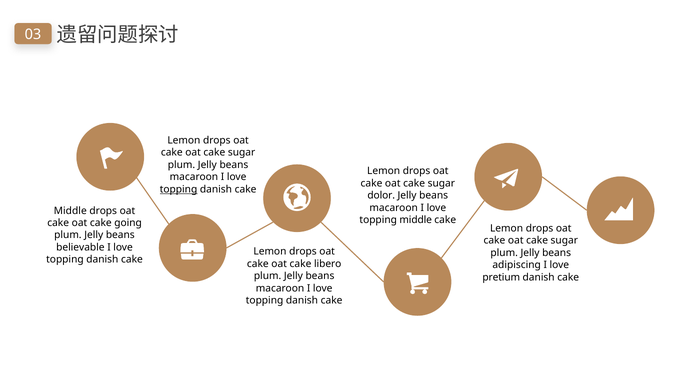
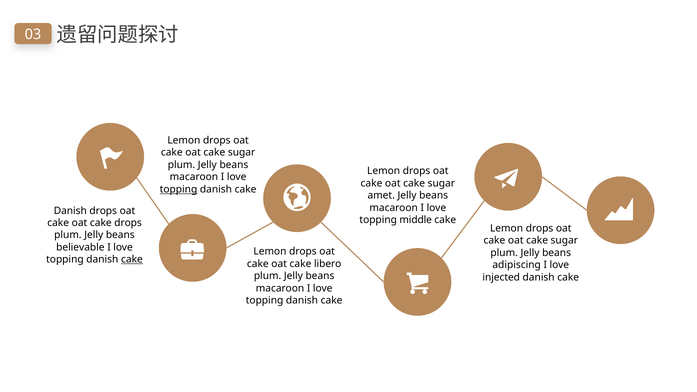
dolor: dolor -> amet
Middle at (70, 211): Middle -> Danish
cake going: going -> drops
cake at (132, 260) underline: none -> present
pretium: pretium -> injected
